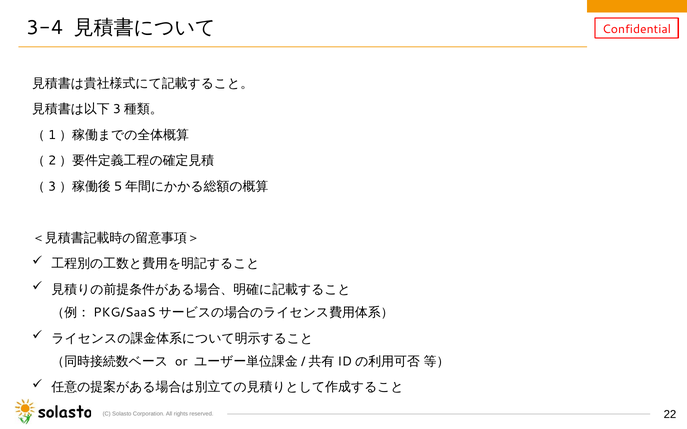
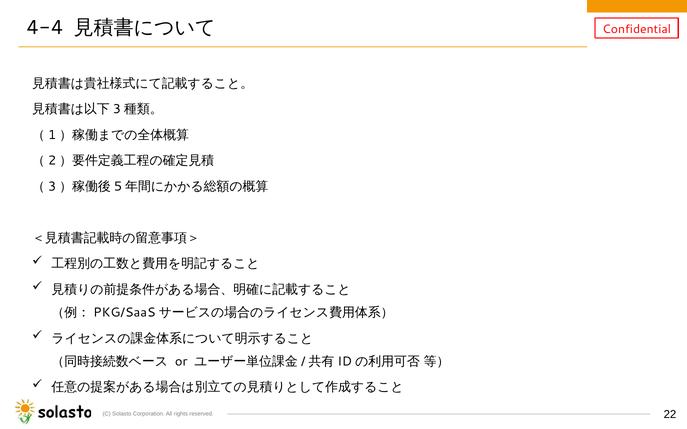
3-4: 3-4 -> 4-4
